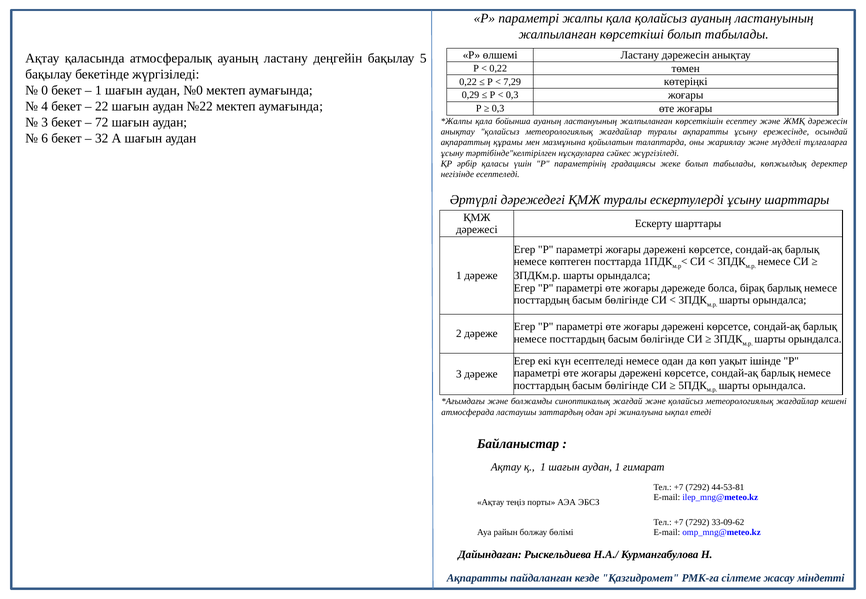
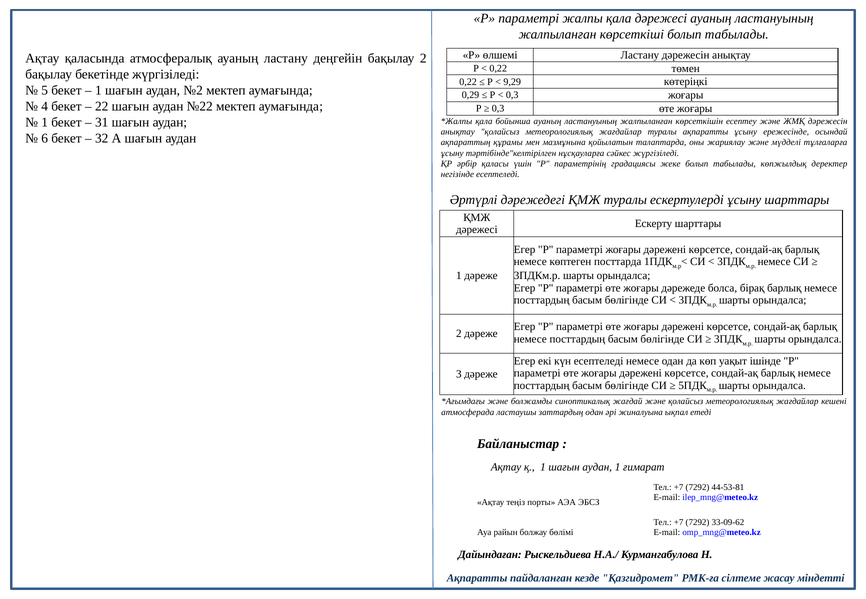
қала қолайсыз: қолайсыз -> дәрежесі
бақылау 5: 5 -> 2
7,29: 7,29 -> 9,29
0: 0 -> 5
№0: №0 -> №2
3 at (45, 123): 3 -> 1
72: 72 -> 31
